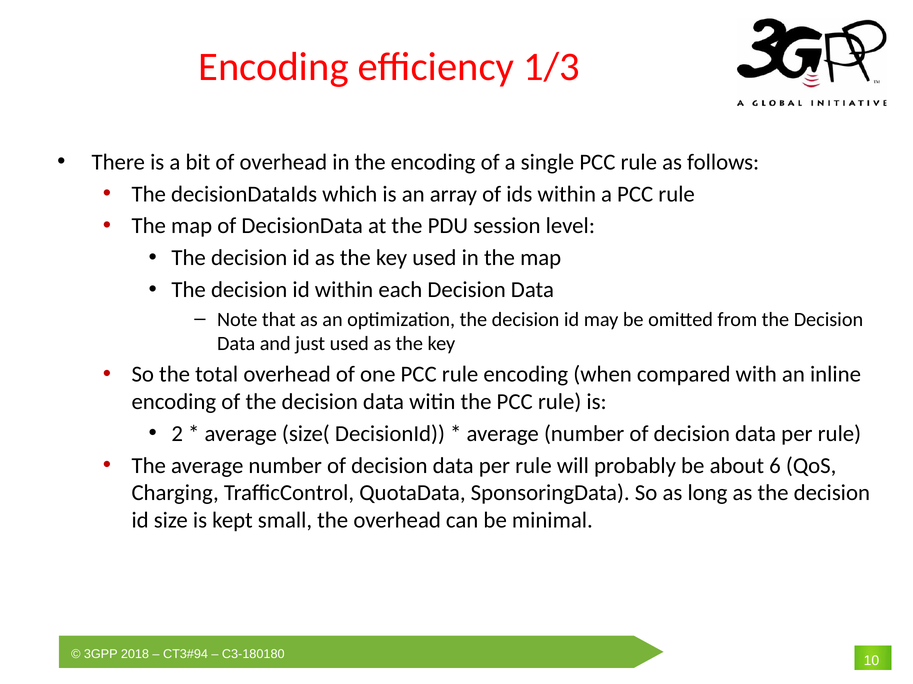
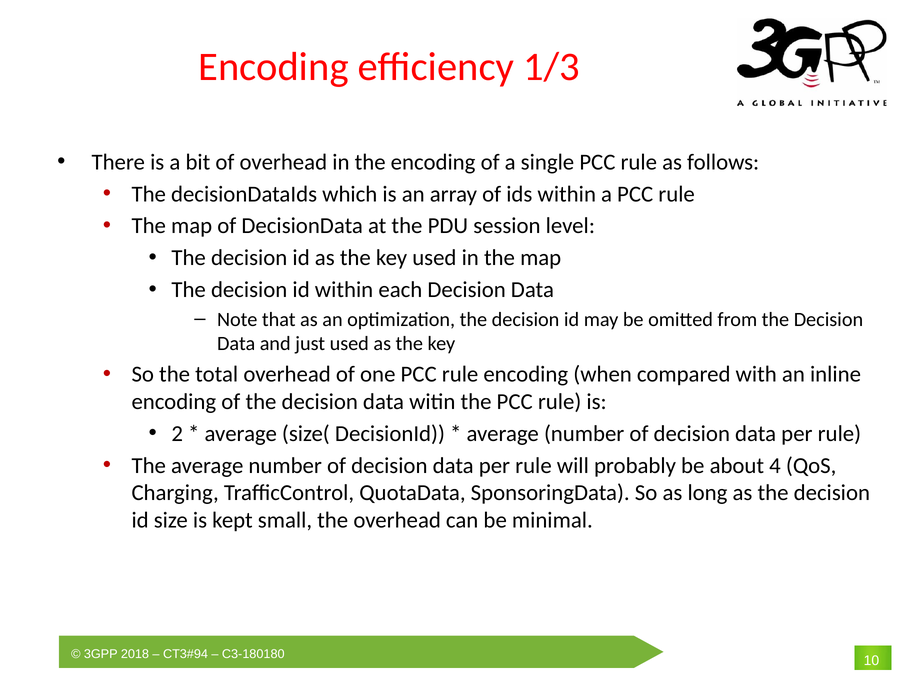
6: 6 -> 4
